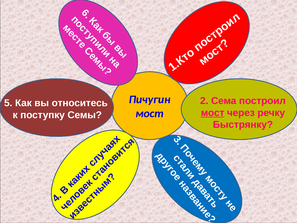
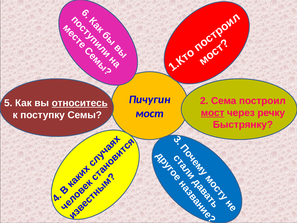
относитесь underline: none -> present
